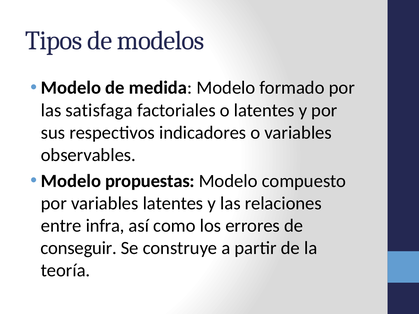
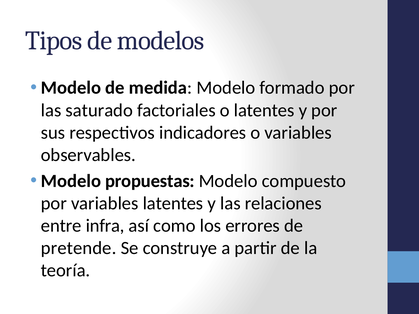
satisfaga: satisfaga -> saturado
conseguir: conseguir -> pretende
